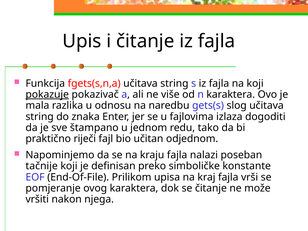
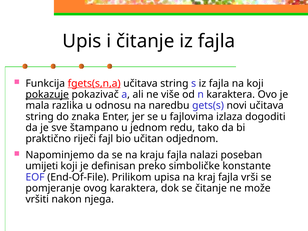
fgets(s,n,a underline: none -> present
slog: slog -> novi
tačnije: tačnije -> umijeti
